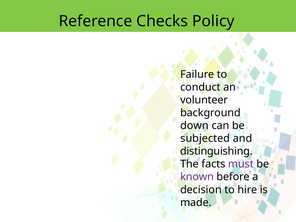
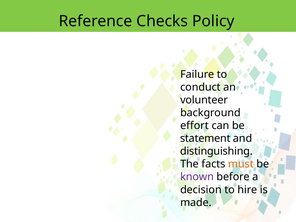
down: down -> effort
subjected: subjected -> statement
must colour: purple -> orange
